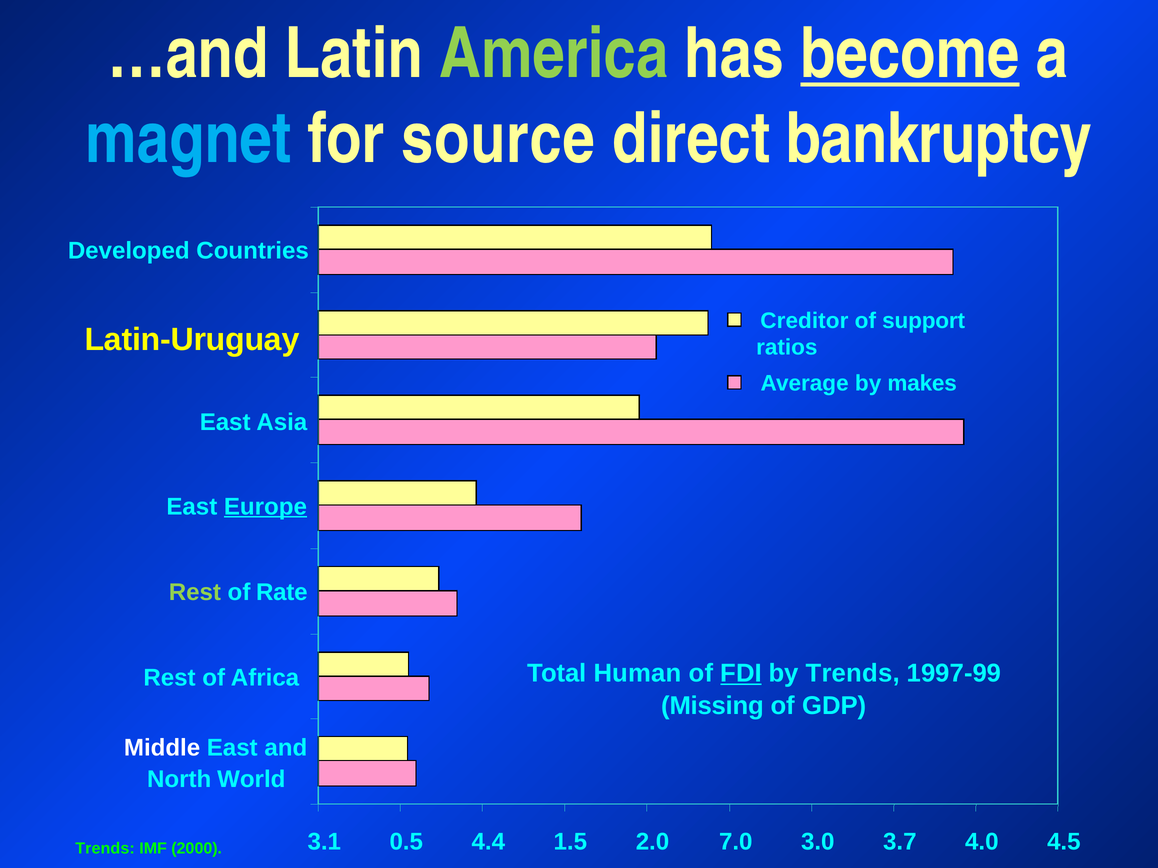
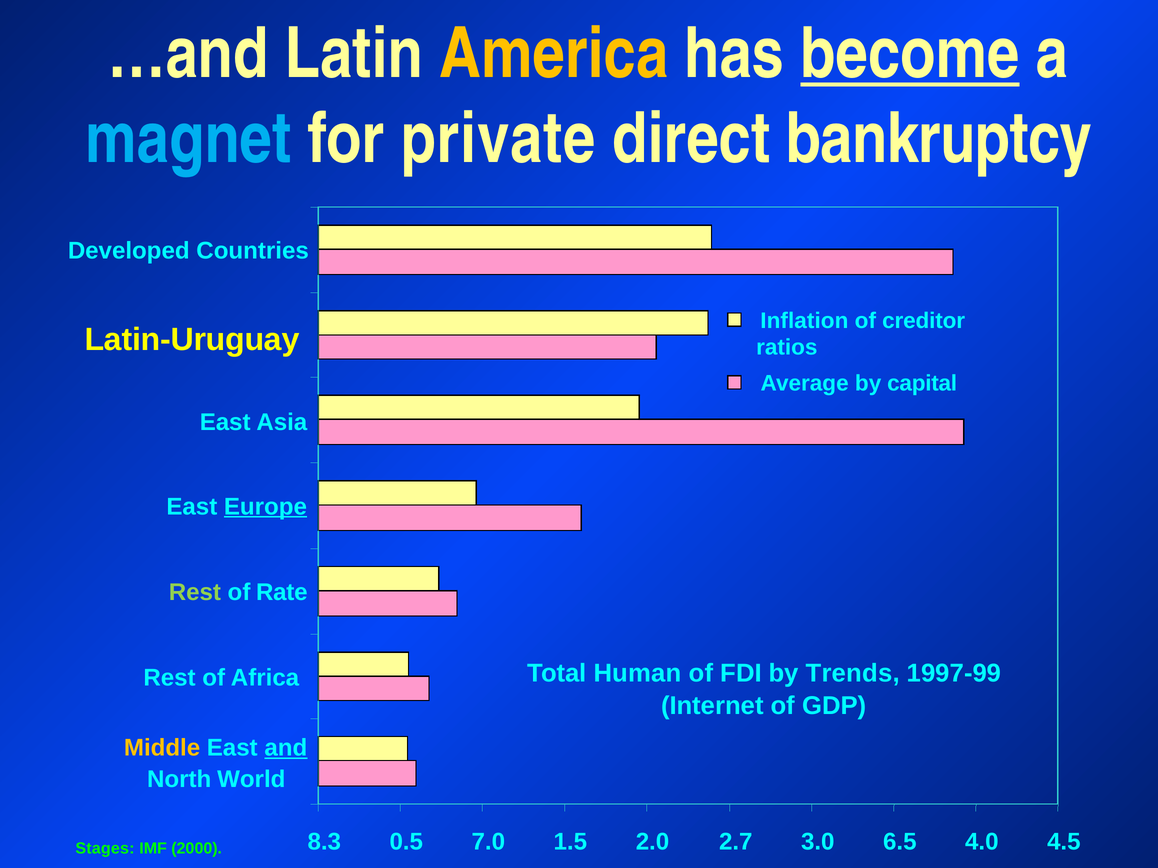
America colour: light green -> yellow
source: source -> private
Creditor: Creditor -> Inflation
support: support -> creditor
makes: makes -> capital
FDI underline: present -> none
Missing: Missing -> Internet
Middle colour: white -> yellow
and underline: none -> present
3.1: 3.1 -> 8.3
4.4: 4.4 -> 7.0
7.0: 7.0 -> 2.7
3.7: 3.7 -> 6.5
Trends at (105, 849): Trends -> Stages
